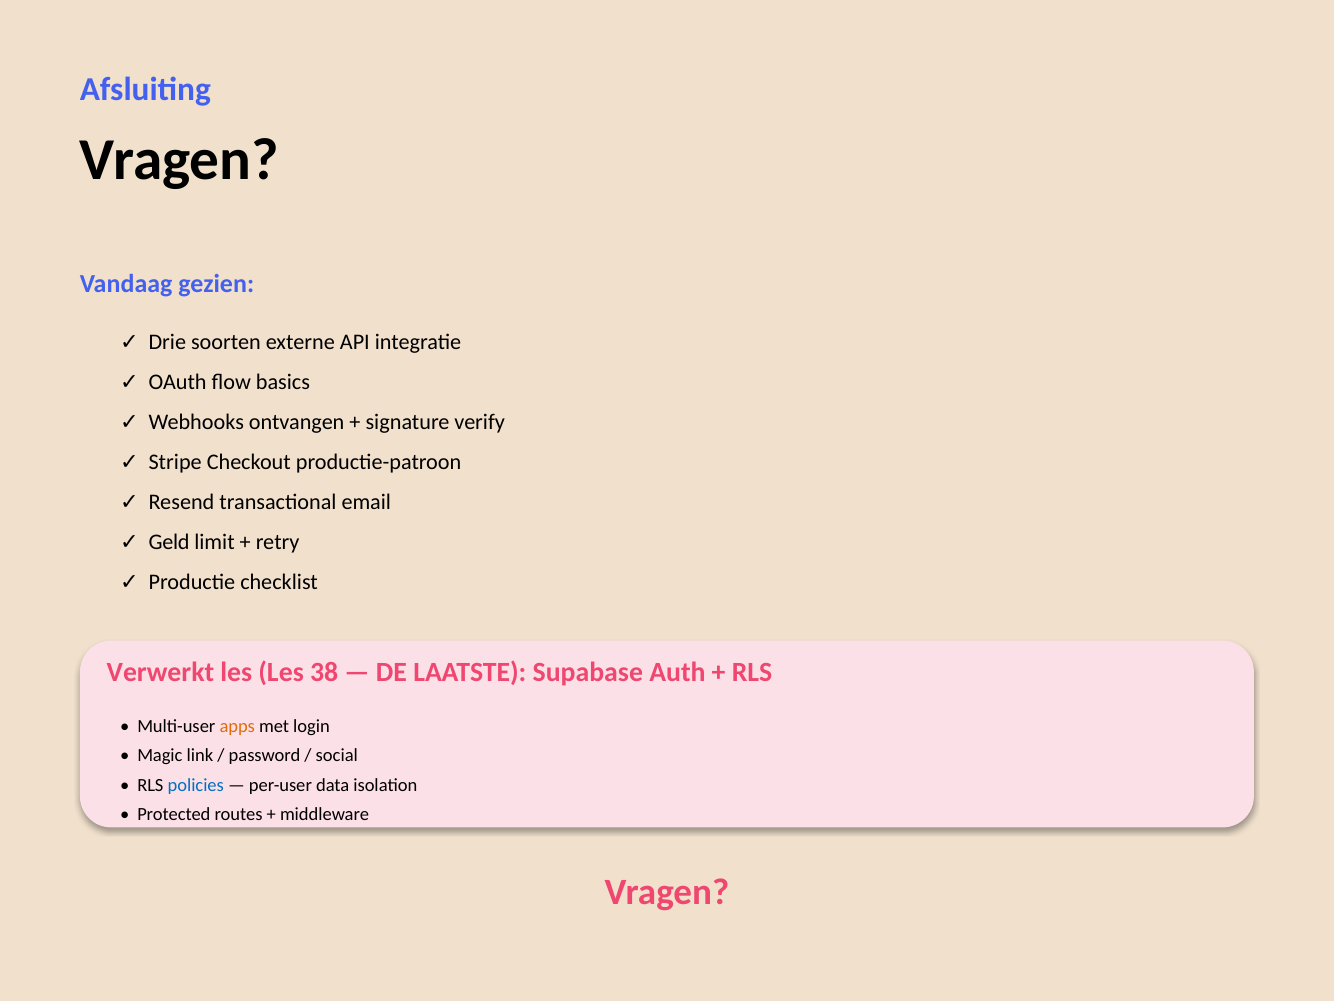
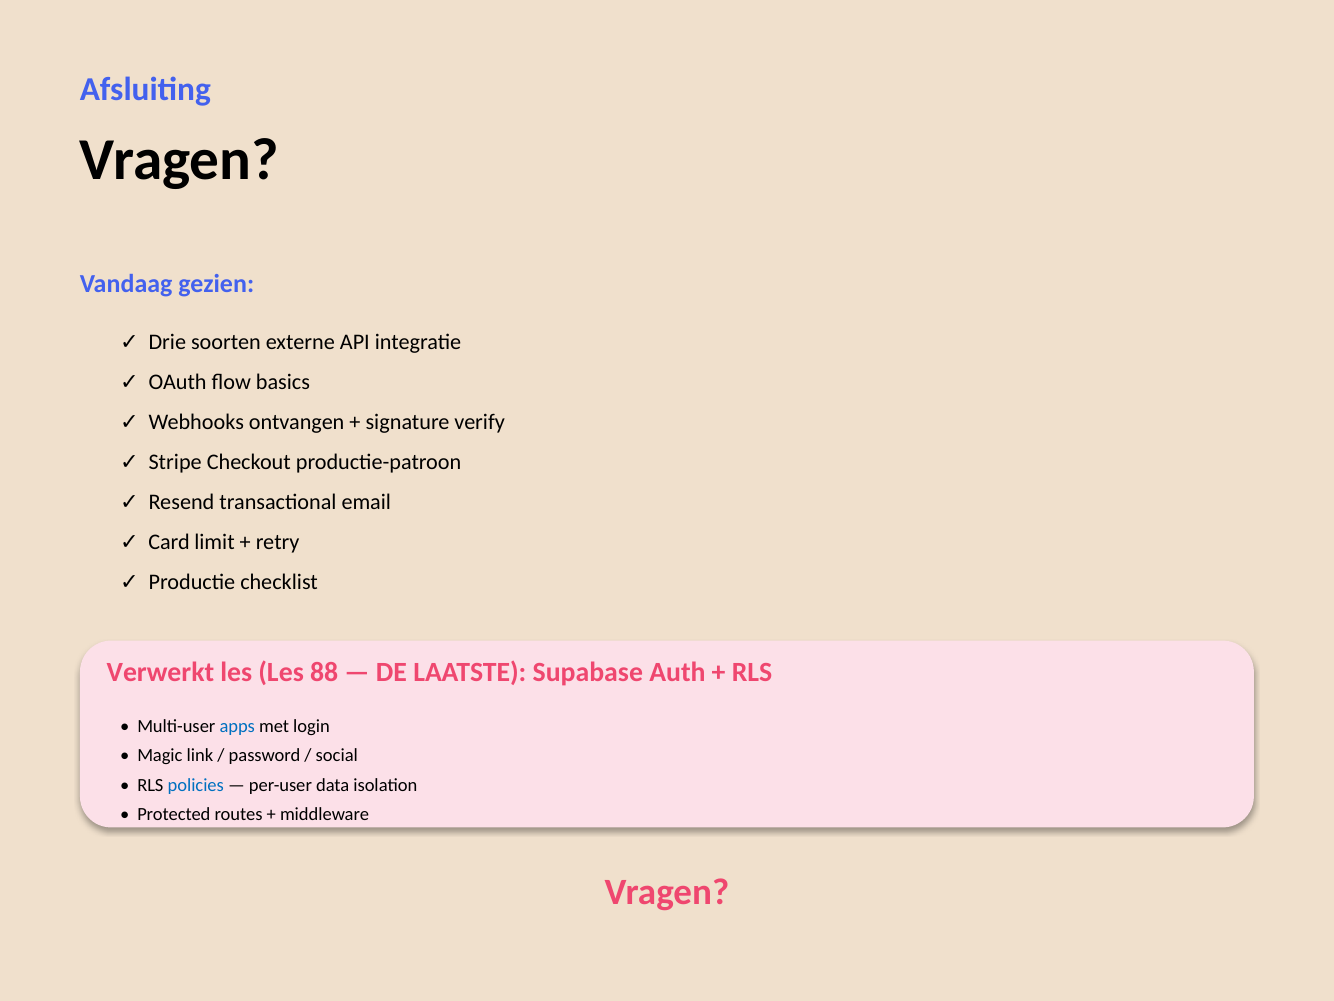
Geld: Geld -> Card
38: 38 -> 88
apps colour: orange -> blue
